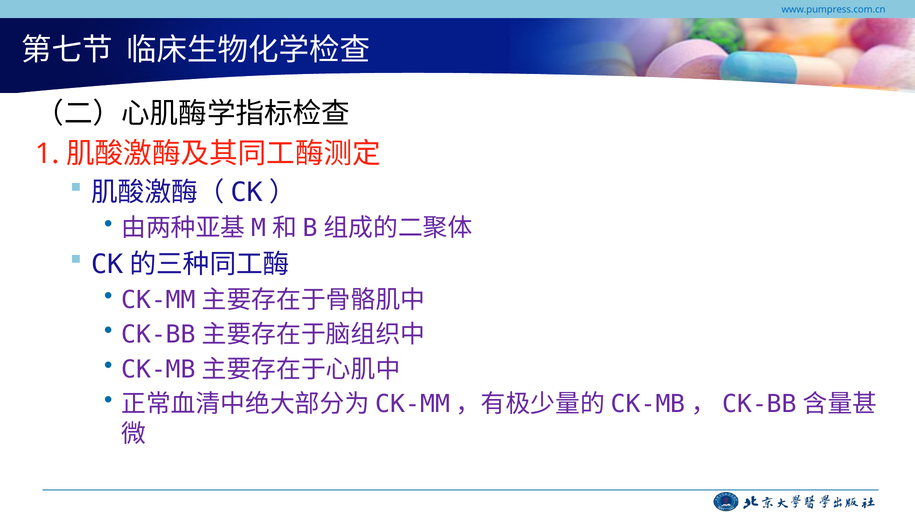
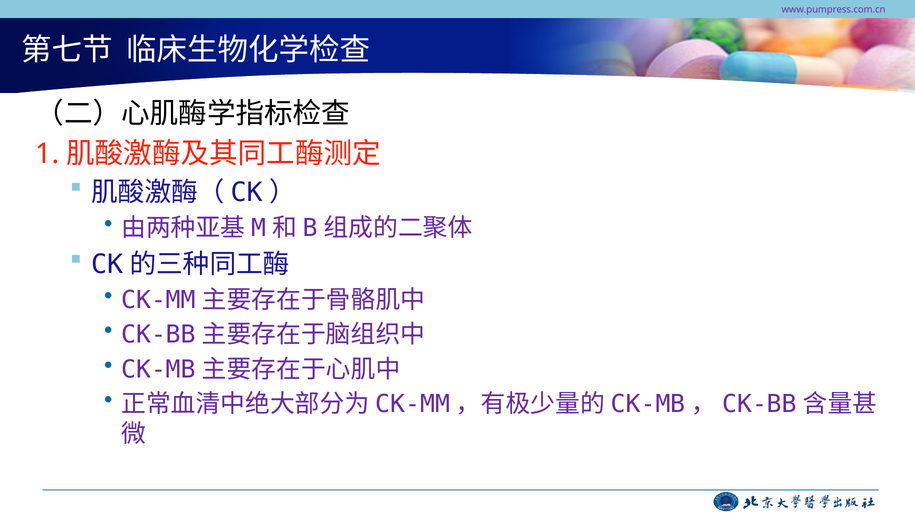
www.pumpress.com.cn colour: blue -> purple
